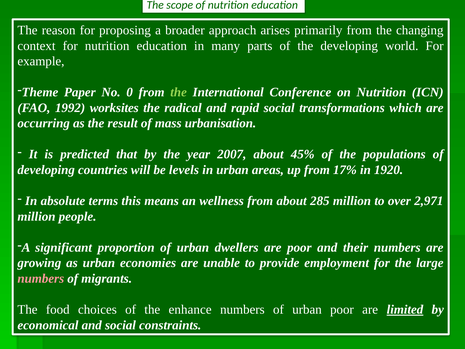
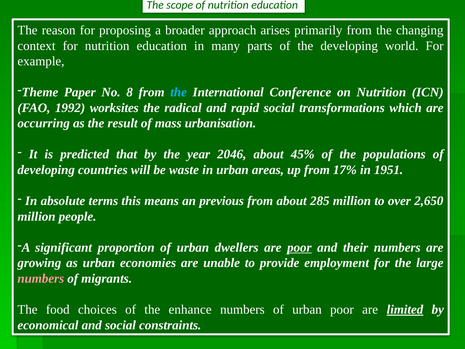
0: 0 -> 8
the at (179, 92) colour: light green -> light blue
2007: 2007 -> 2046
levels: levels -> waste
1920: 1920 -> 1951
wellness: wellness -> previous
2,971: 2,971 -> 2,650
poor at (299, 247) underline: none -> present
